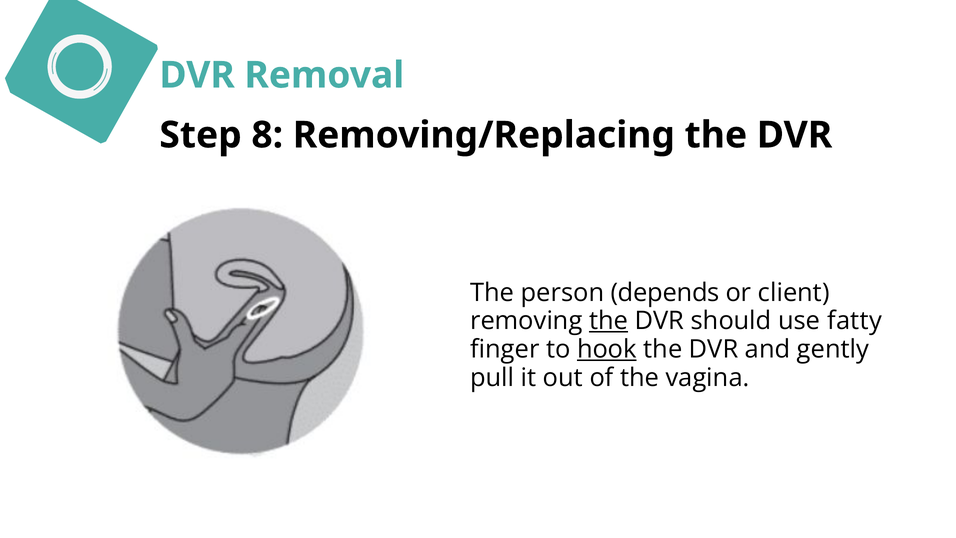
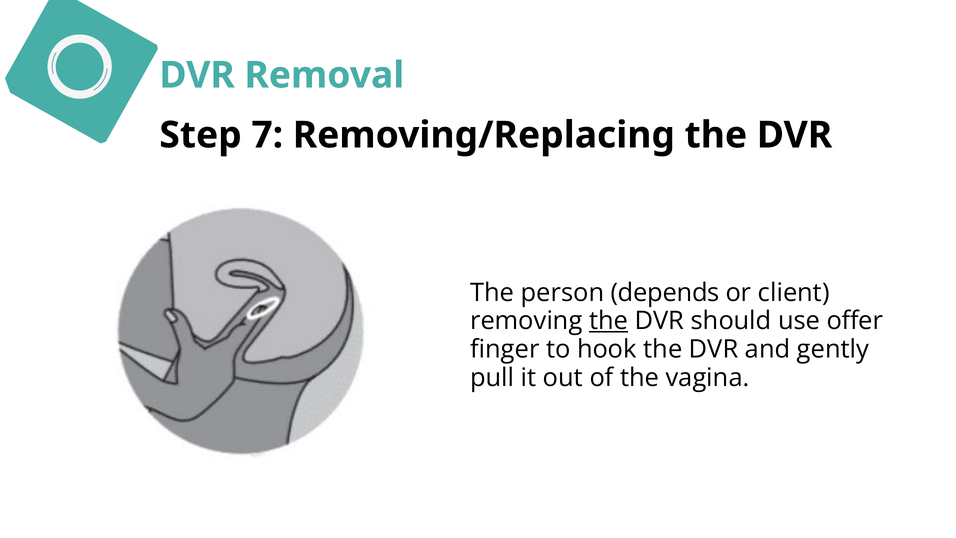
8: 8 -> 7
fatty: fatty -> offer
hook underline: present -> none
